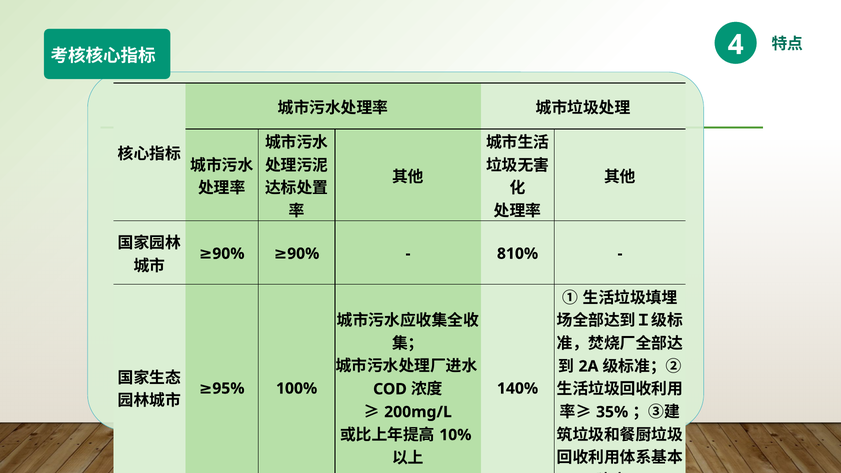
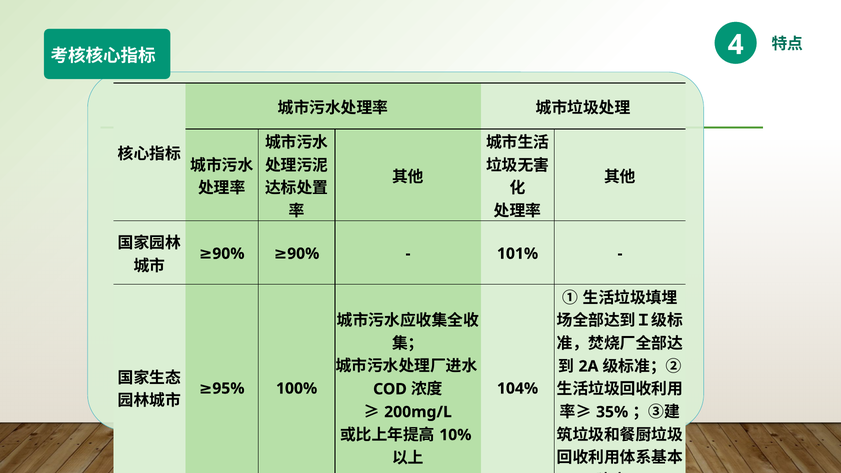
810%: 810% -> 101%
140%: 140% -> 104%
